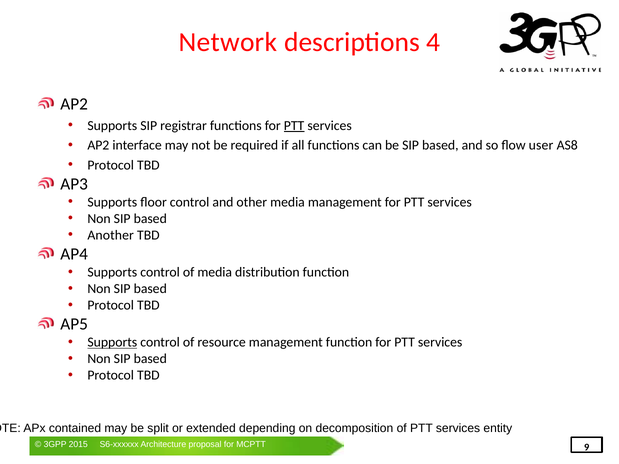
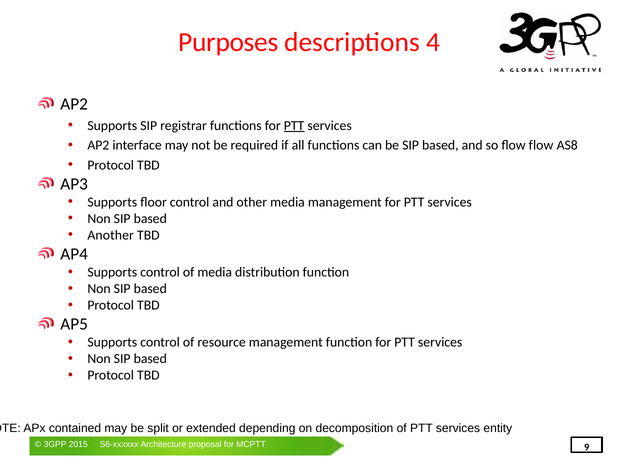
Network: Network -> Purposes
flow user: user -> flow
Supports at (112, 343) underline: present -> none
